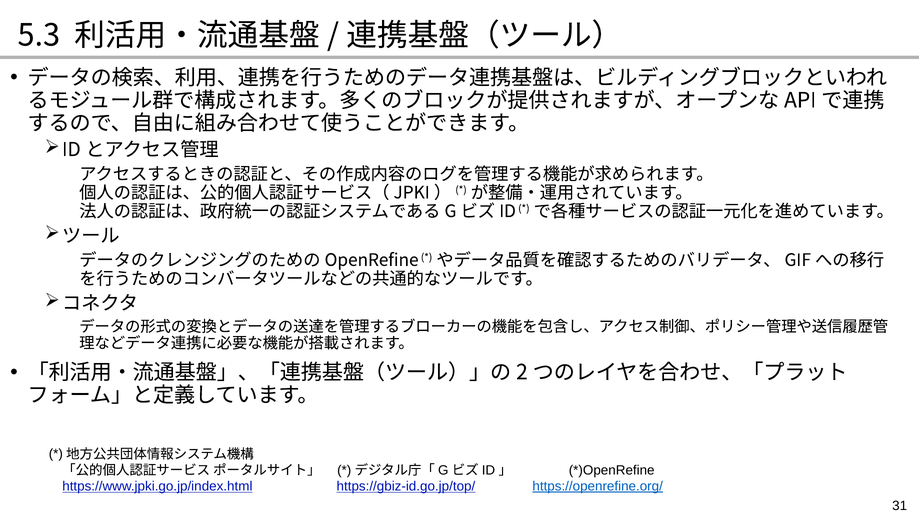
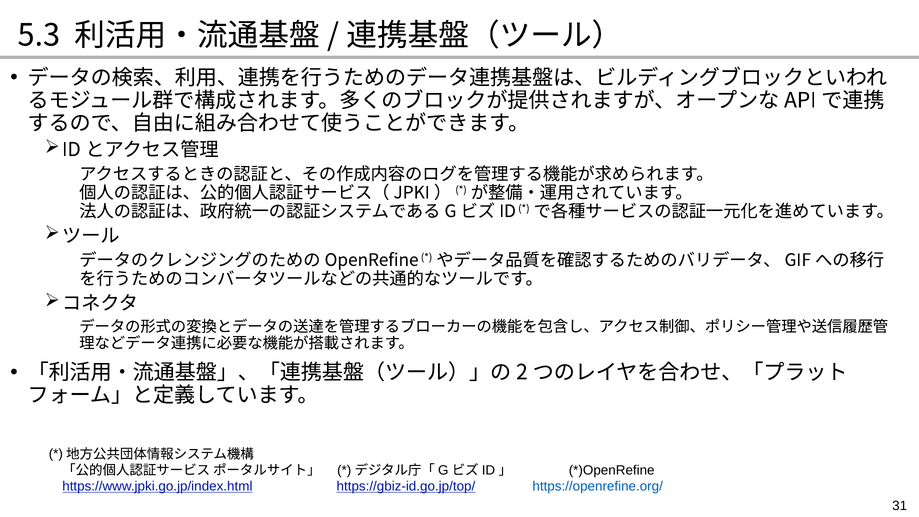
https://openrefine.org/ underline: present -> none
